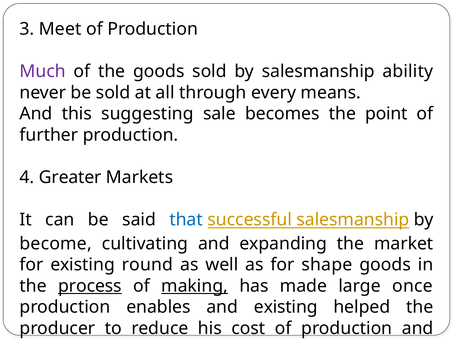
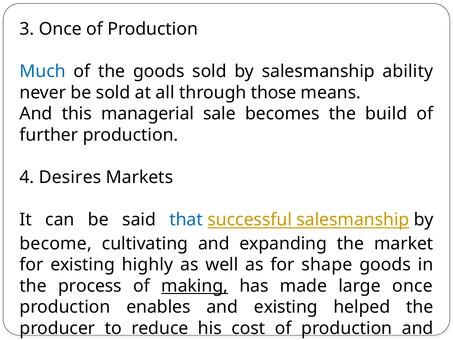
3 Meet: Meet -> Once
Much at (43, 71) colour: purple -> blue
every: every -> those
suggesting: suggesting -> managerial
point: point -> build
Greater: Greater -> Desires
round: round -> highly
process underline: present -> none
